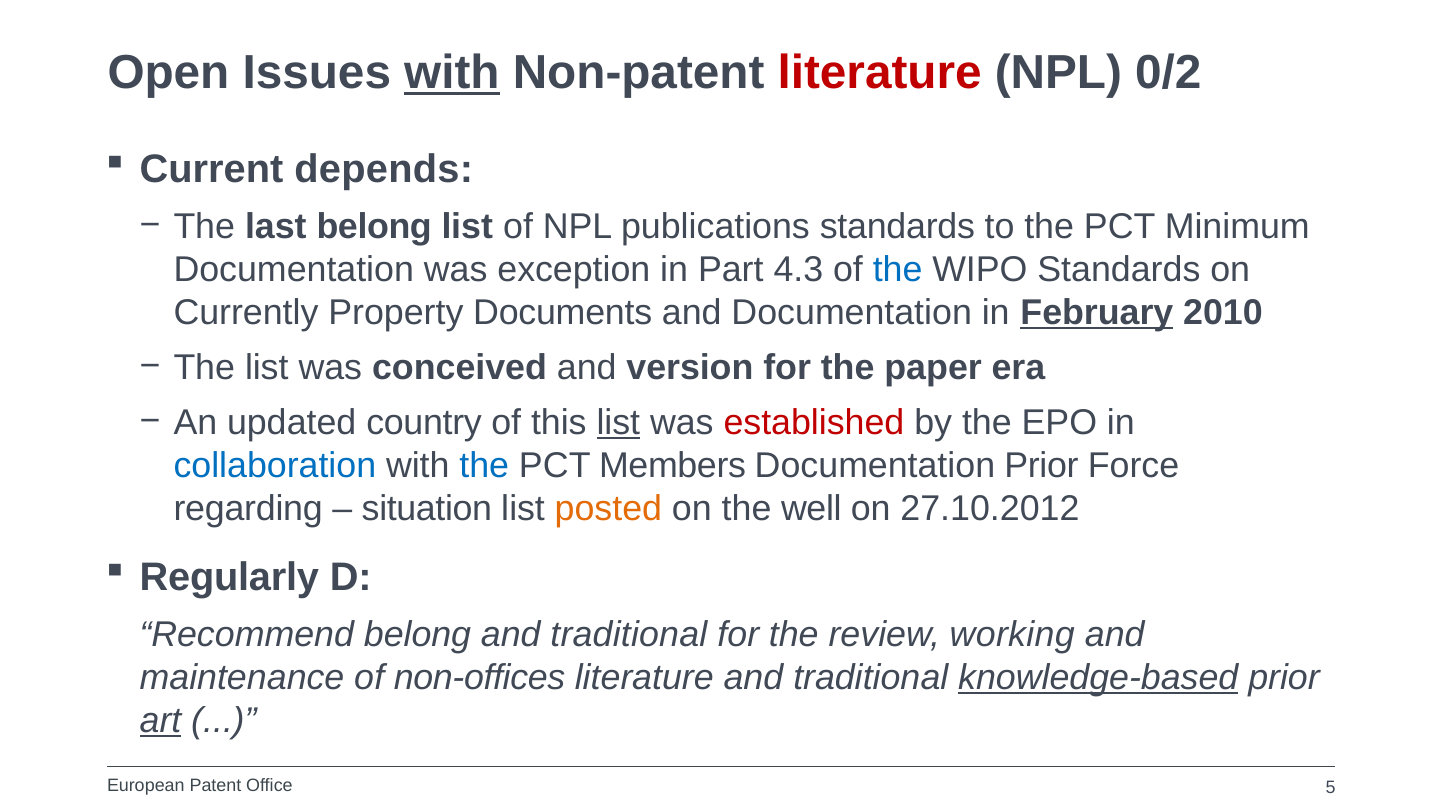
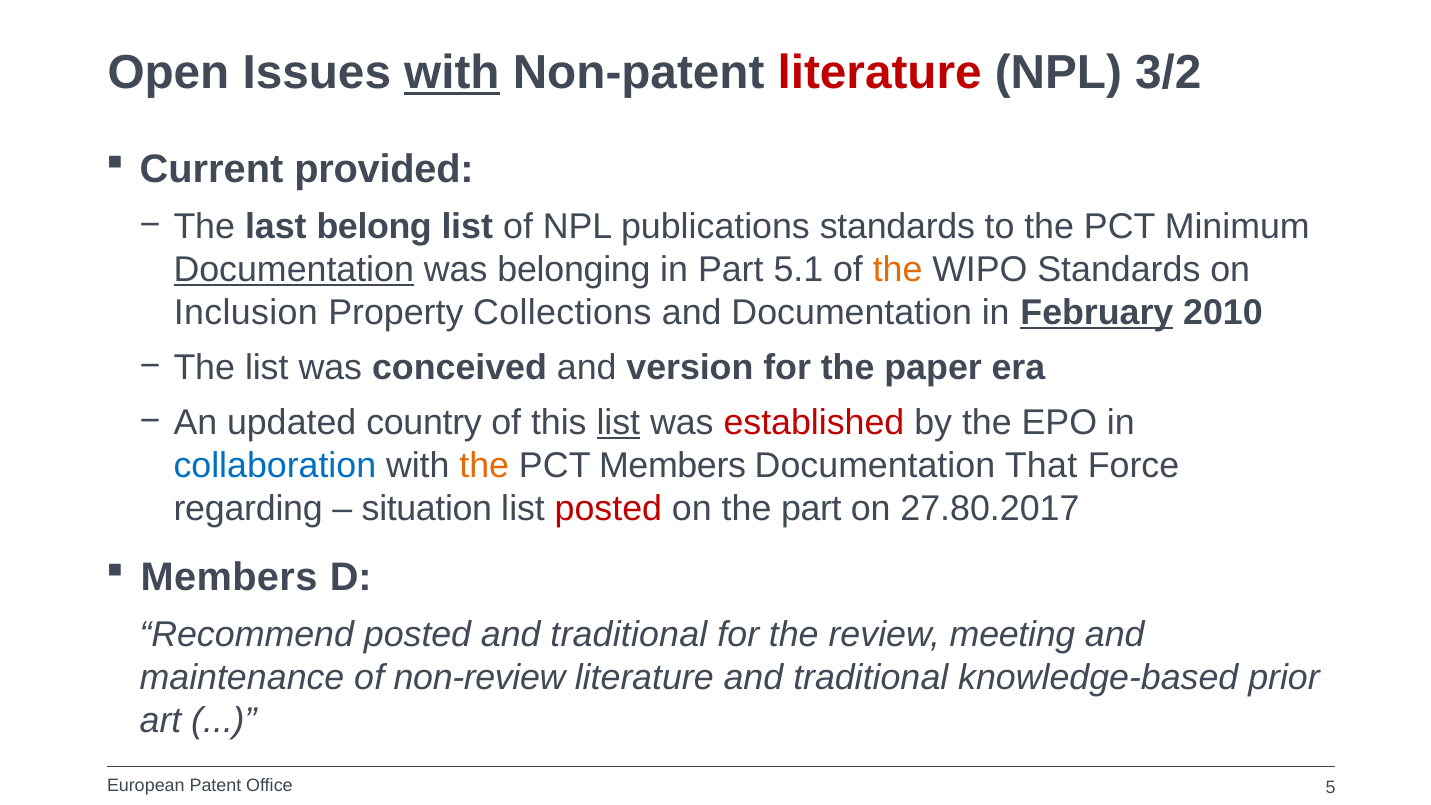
0/2: 0/2 -> 3/2
depends: depends -> provided
Documentation at (294, 270) underline: none -> present
exception: exception -> belonging
4.3: 4.3 -> 5.1
the at (898, 270) colour: blue -> orange
Currently: Currently -> Inclusion
Documents: Documents -> Collections
the at (484, 465) colour: blue -> orange
Documentation Prior: Prior -> That
posted at (608, 508) colour: orange -> red
the well: well -> part
27.10.2012: 27.10.2012 -> 27.80.2017
Regularly at (229, 578): Regularly -> Members
Recommend belong: belong -> posted
working: working -> meeting
non-offices: non-offices -> non-review
knowledge-based underline: present -> none
art underline: present -> none
